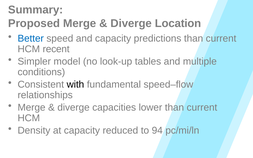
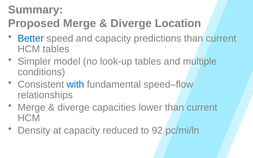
HCM recent: recent -> tables
with colour: black -> blue
94: 94 -> 92
